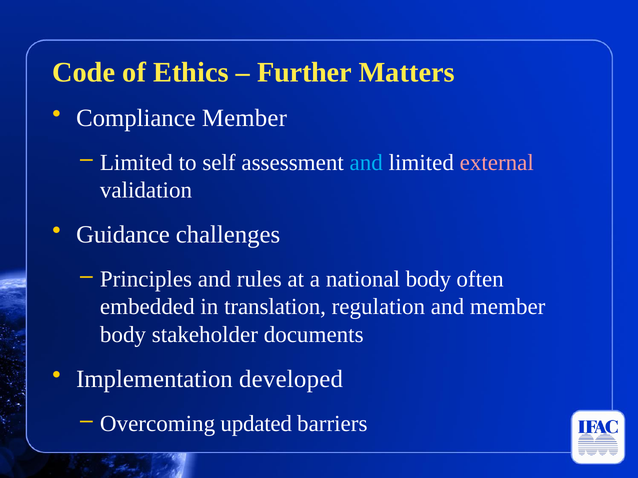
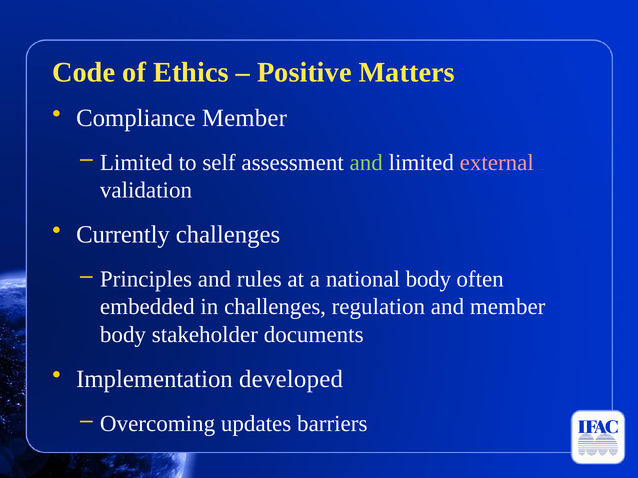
Further: Further -> Positive
and at (366, 163) colour: light blue -> light green
Guidance: Guidance -> Currently
in translation: translation -> challenges
updated: updated -> updates
